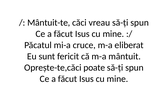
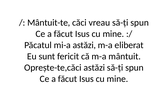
mi-a cruce: cruce -> astăzi
Oprește-te,căci poate: poate -> astăzi
